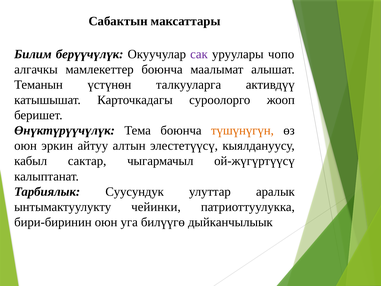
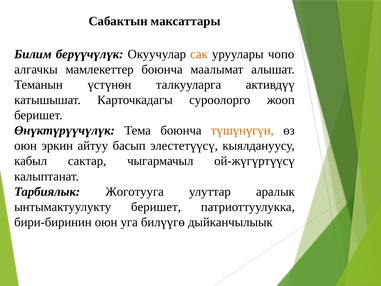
сак colour: purple -> orange
алтын: алтын -> басып
Суусундук: Суусундук -> Жоготууга
ынтымактуулукту чейинки: чейинки -> беришет
